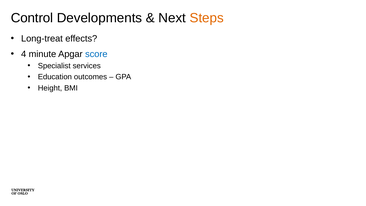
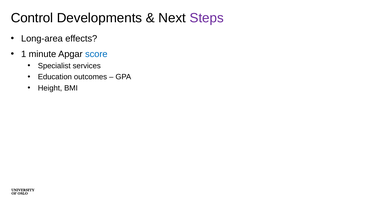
Steps colour: orange -> purple
Long-treat: Long-treat -> Long-area
4: 4 -> 1
